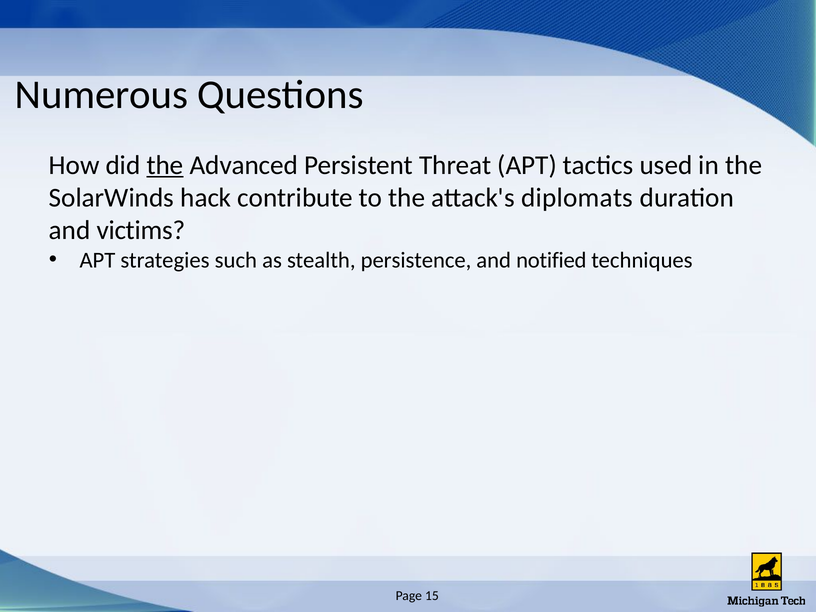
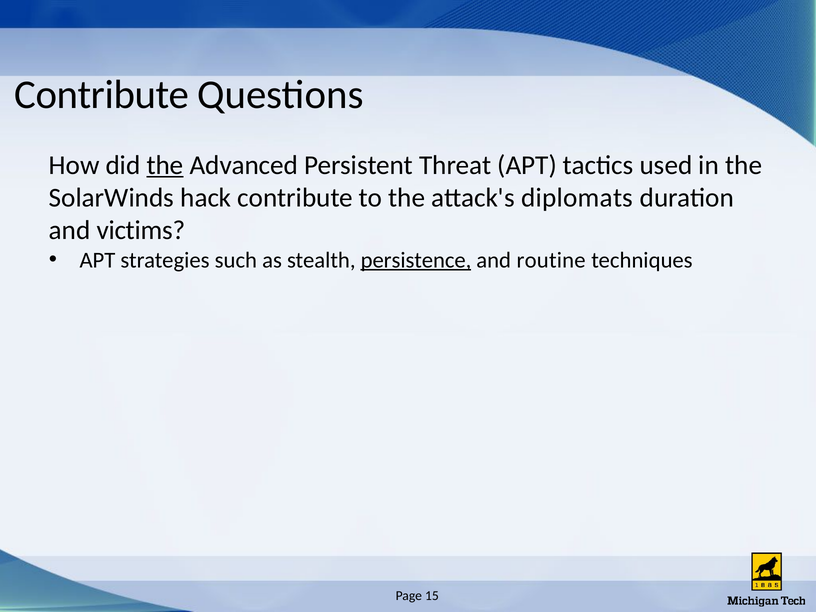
Numerous at (102, 95): Numerous -> Contribute
persistence underline: none -> present
notified: notified -> routine
